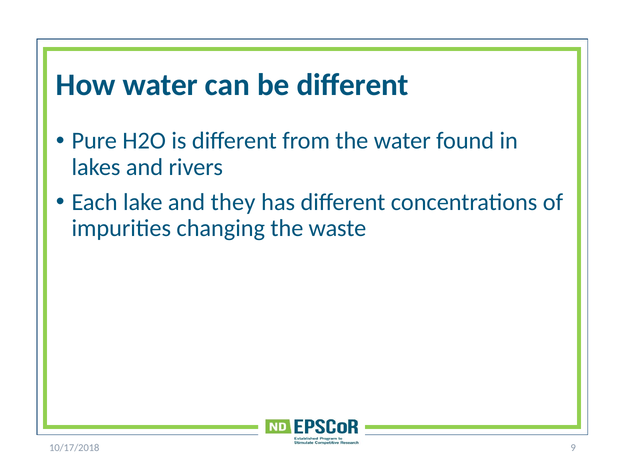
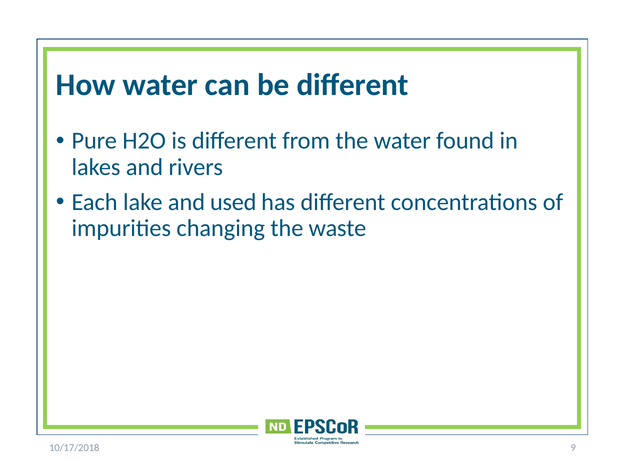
they: they -> used
